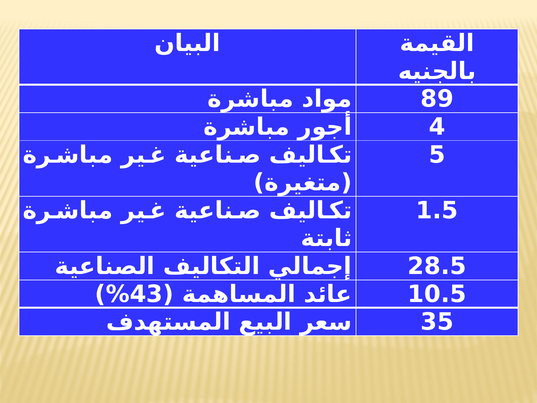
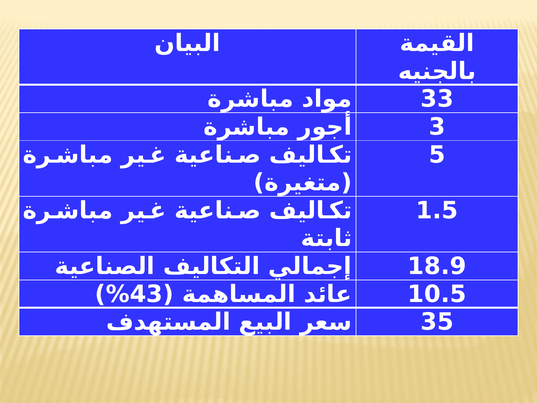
89: 89 -> 33
4: 4 -> 3
28.5: 28.5 -> 18.9
